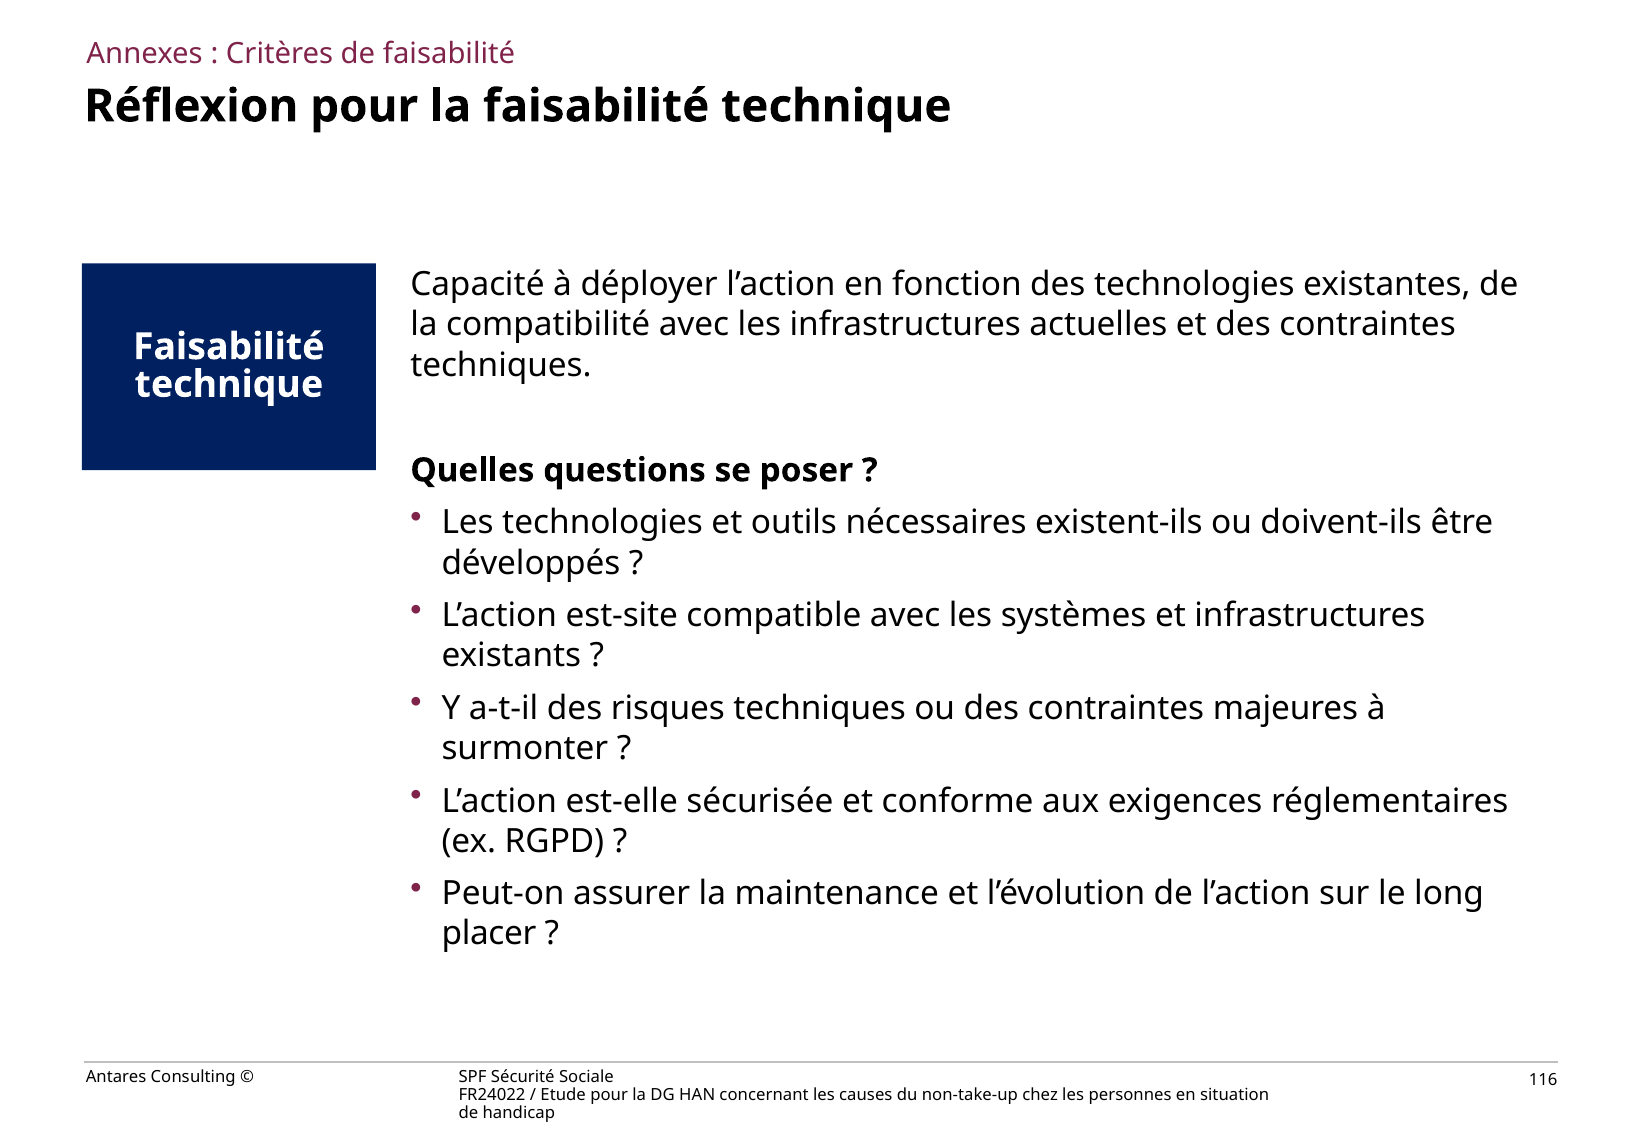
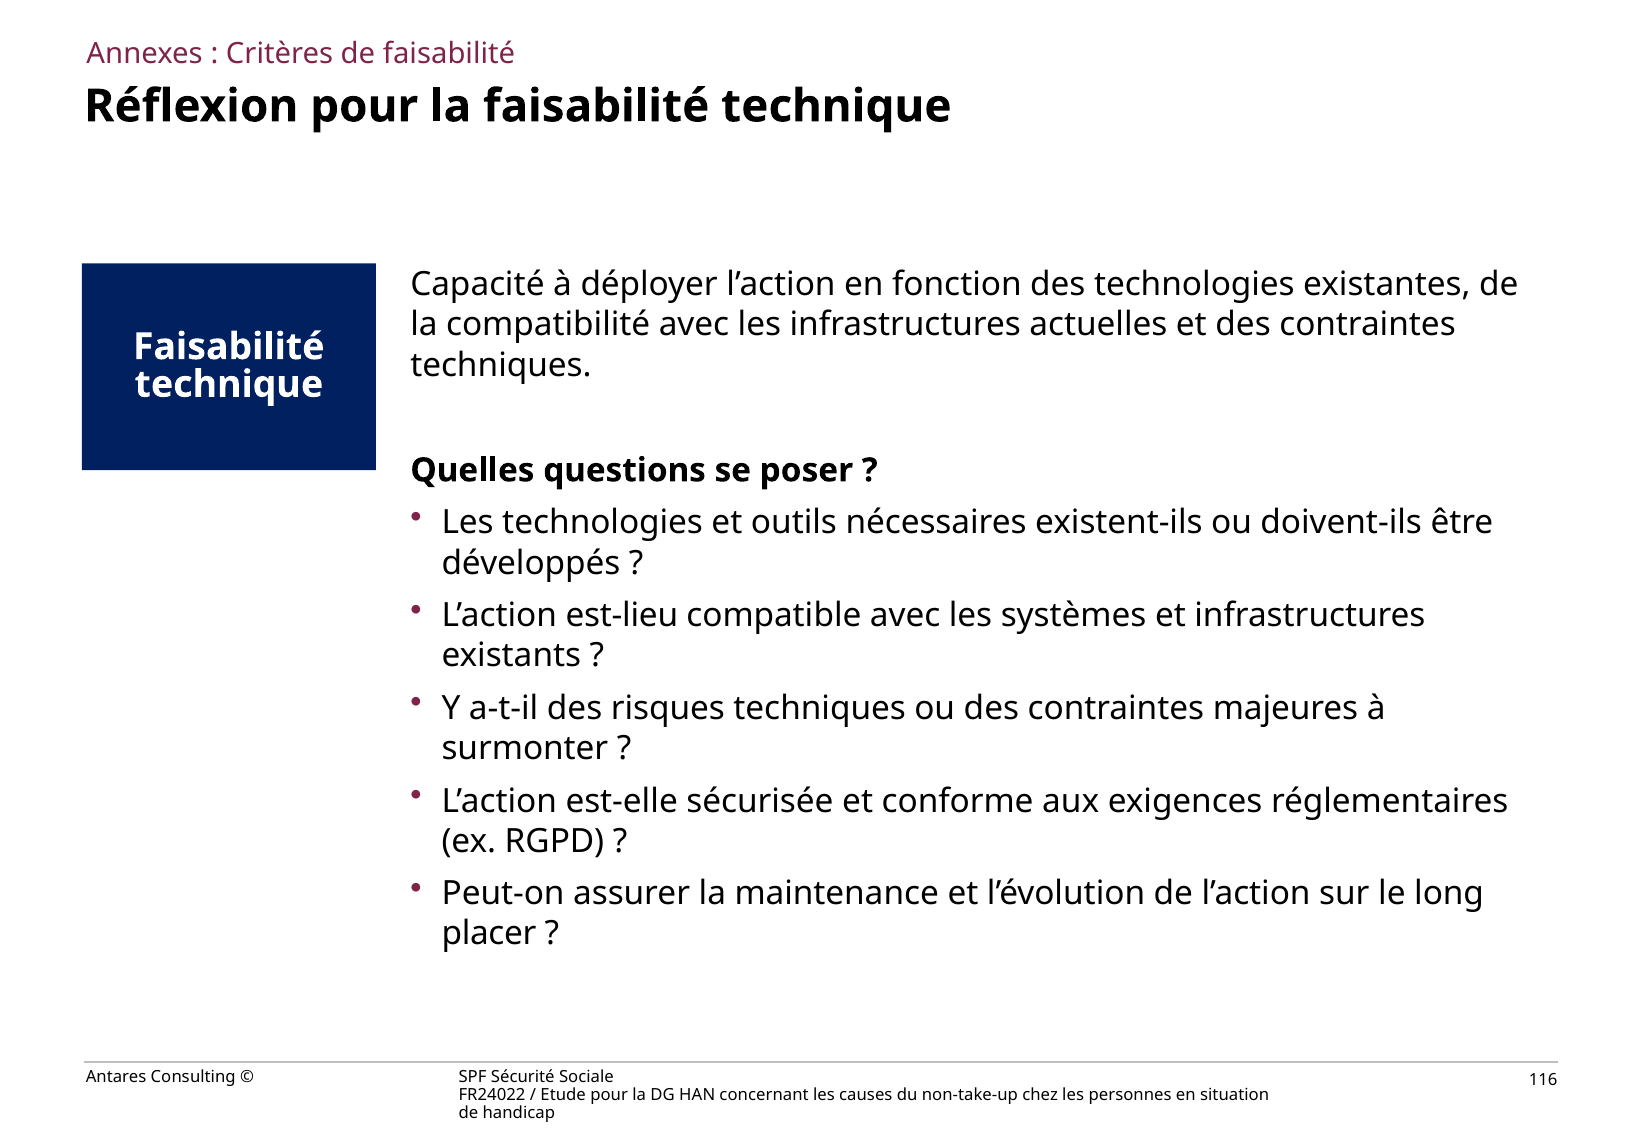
est-site: est-site -> est-lieu
